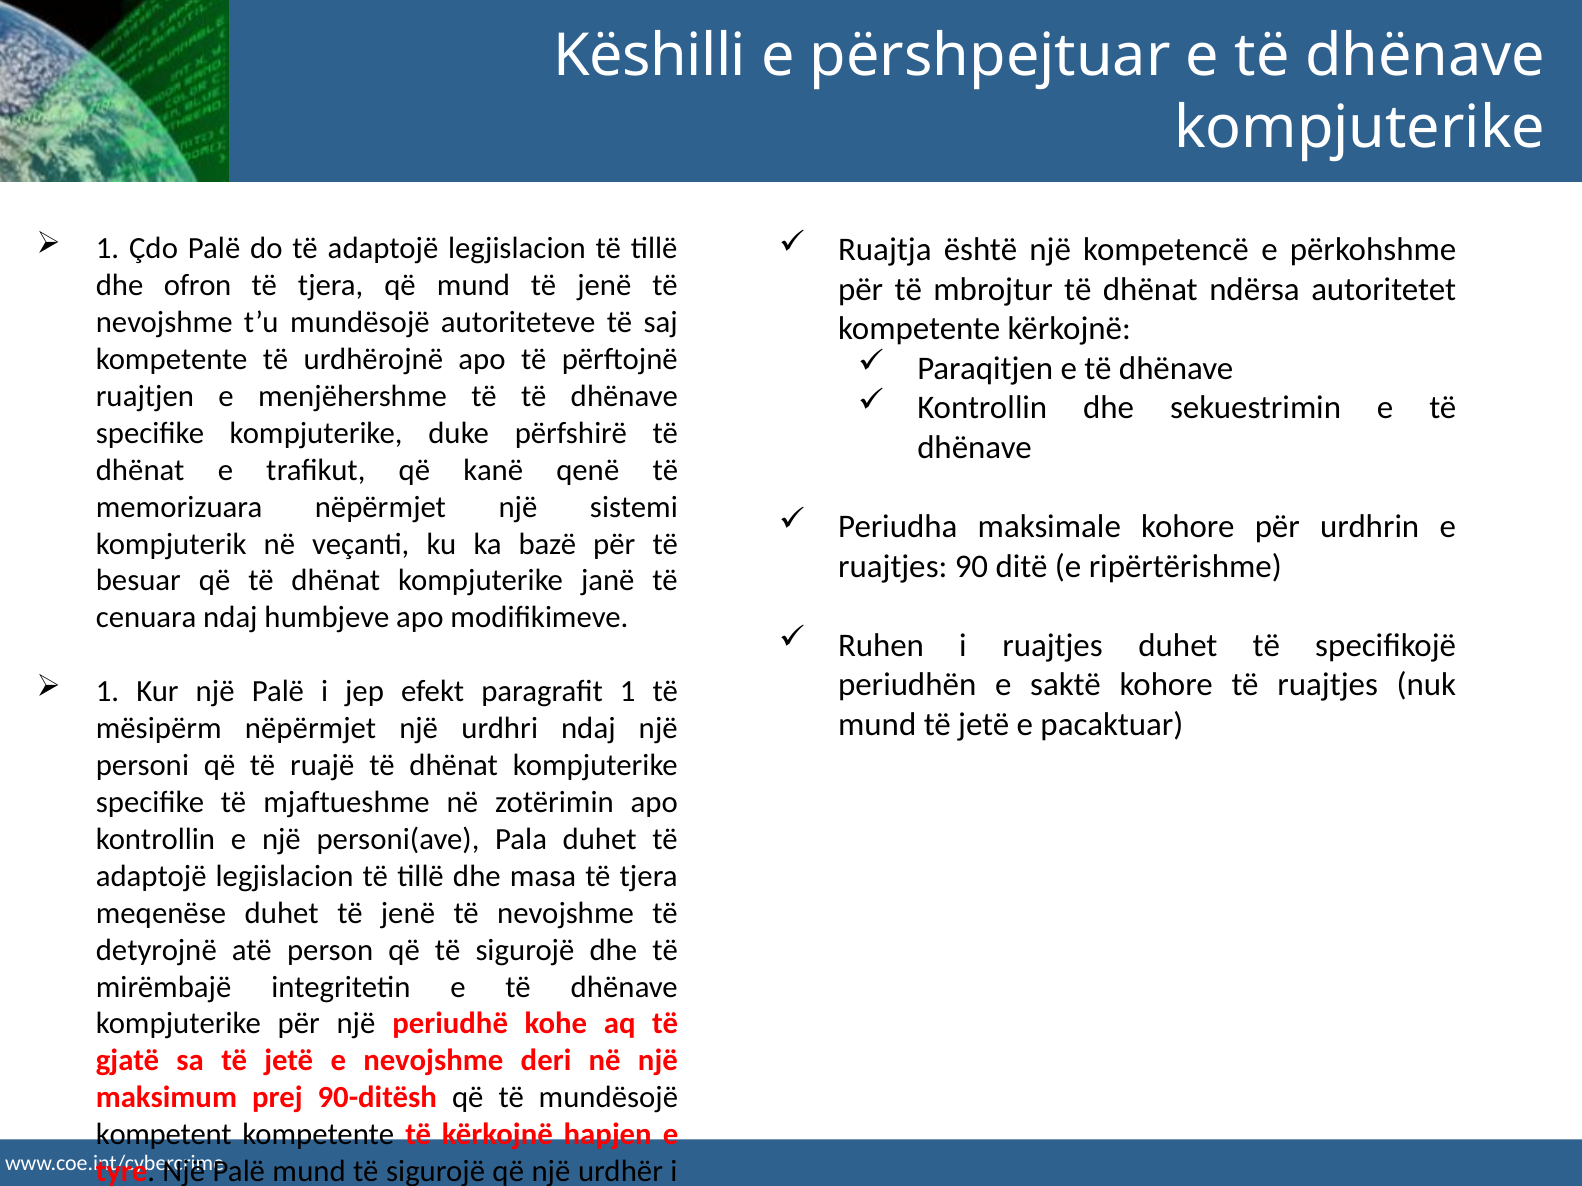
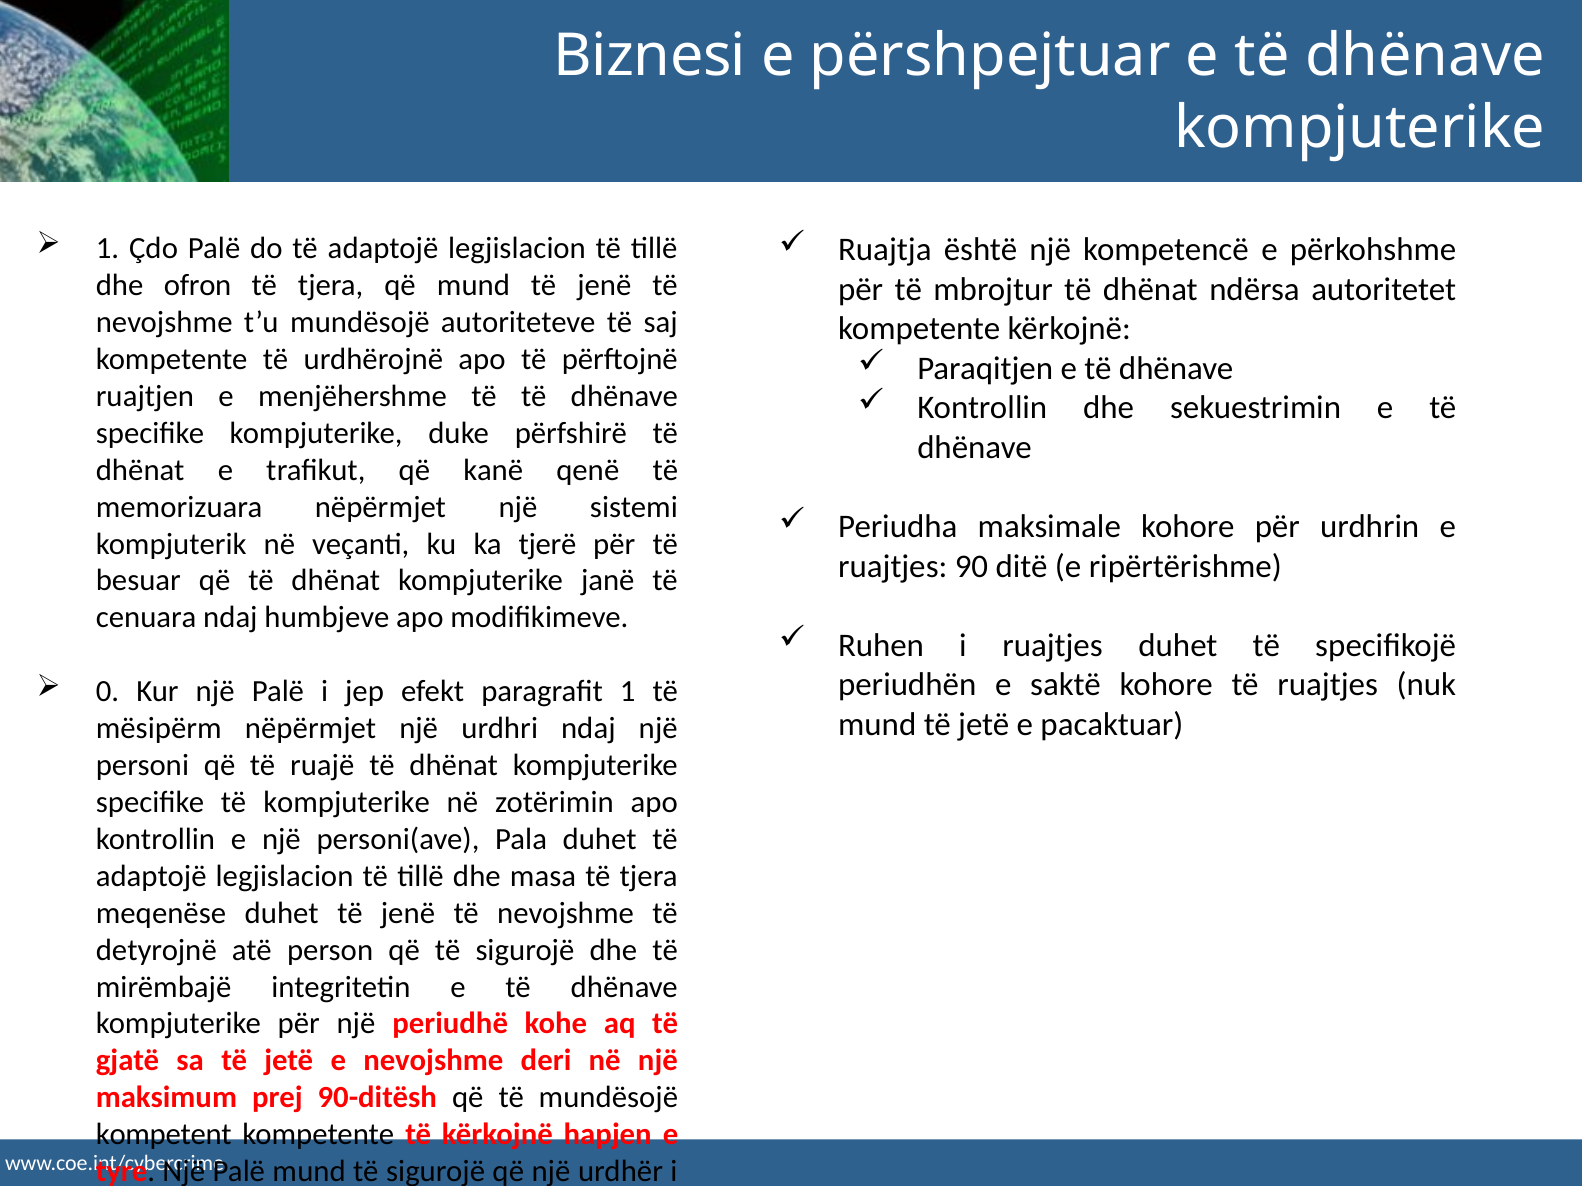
Këshilli: Këshilli -> Biznesi
bazë: bazë -> tjerë
1 at (108, 692): 1 -> 0
të mjaftueshme: mjaftueshme -> kompjuterike
